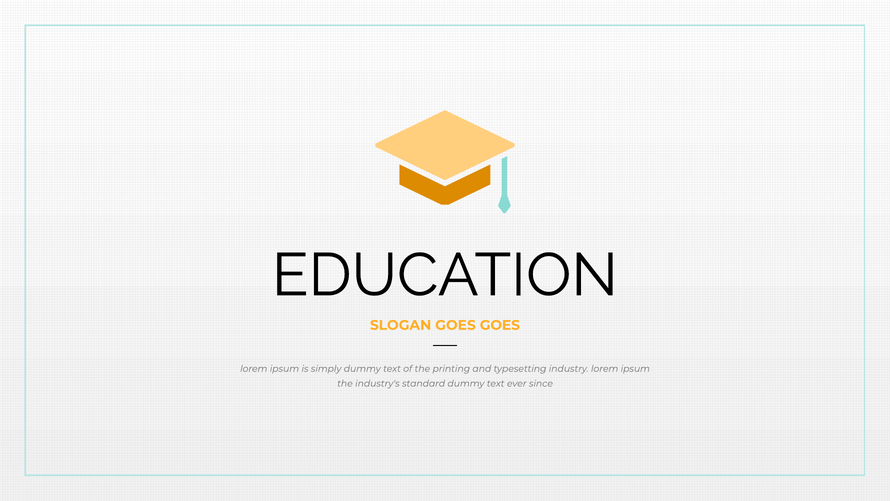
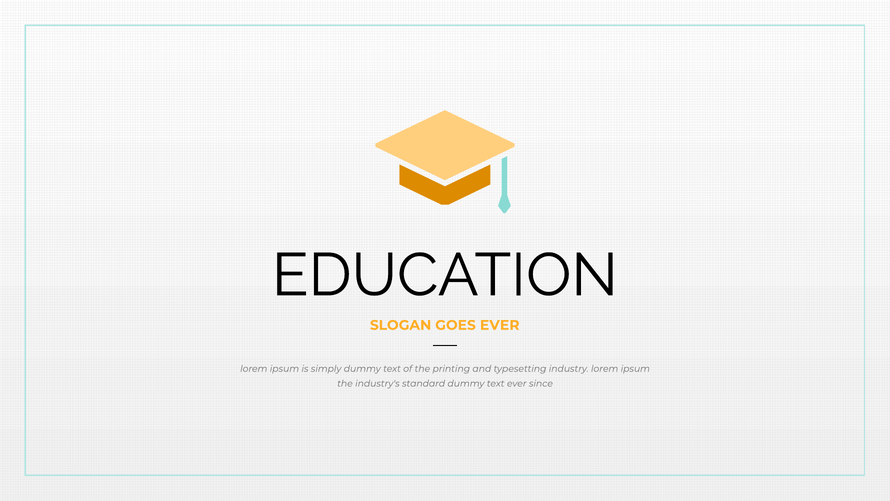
GOES GOES: GOES -> EVER
